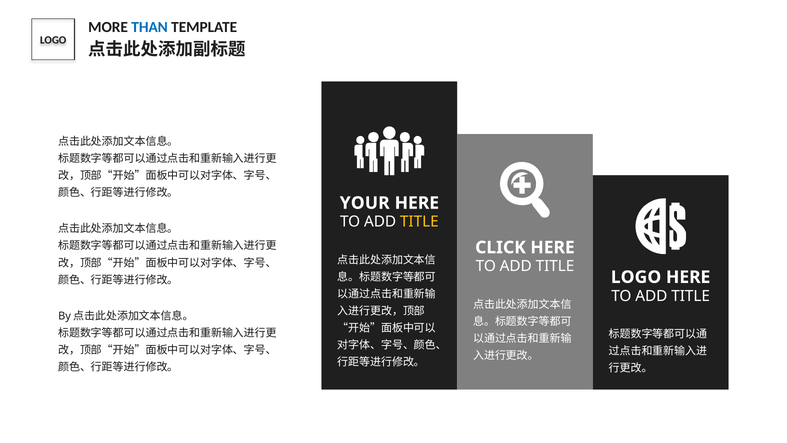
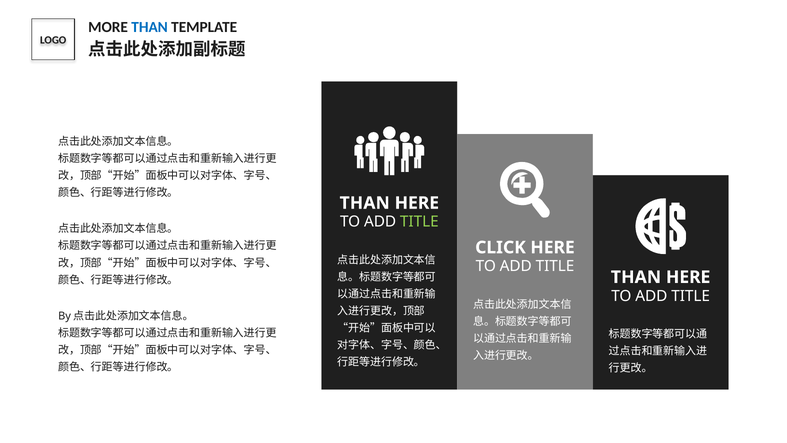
YOUR at (365, 203): YOUR -> THAN
TITLE at (419, 222) colour: yellow -> light green
LOGO at (636, 277): LOGO -> THAN
